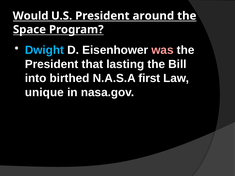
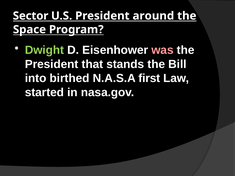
Would: Would -> Sector
Dwight colour: light blue -> light green
lasting: lasting -> stands
unique: unique -> started
